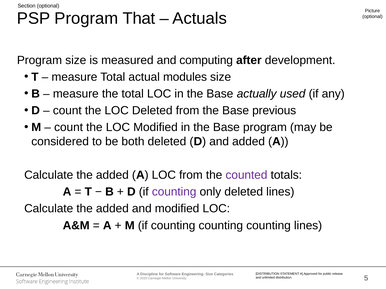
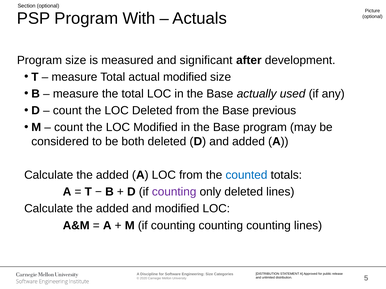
That: That -> With
computing: computing -> significant
actual modules: modules -> modified
counted colour: purple -> blue
